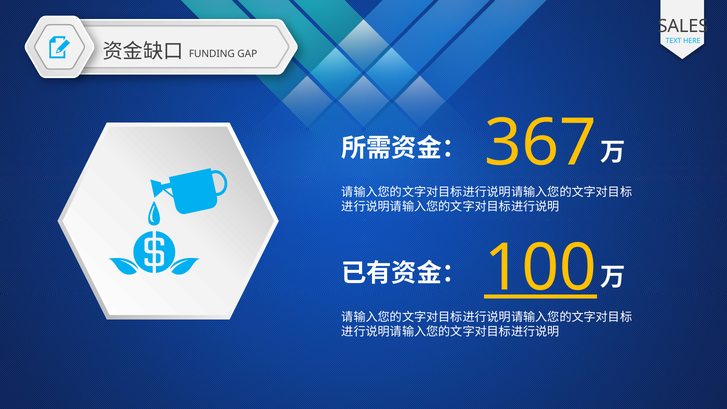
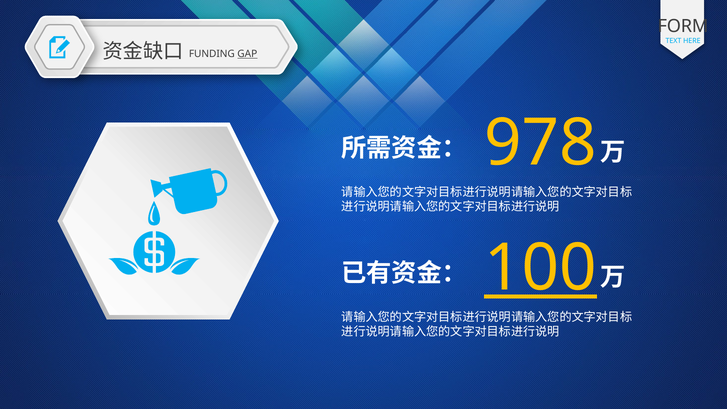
SALES: SALES -> FORM
GAP underline: none -> present
367: 367 -> 978
